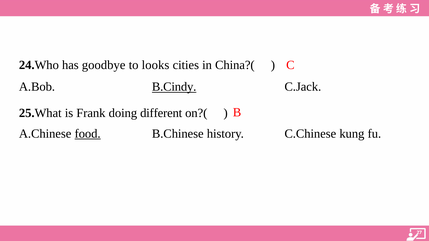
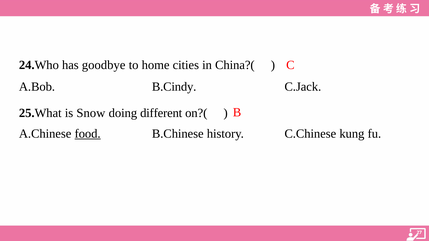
looks: looks -> home
B.Cindy underline: present -> none
Frank: Frank -> Snow
